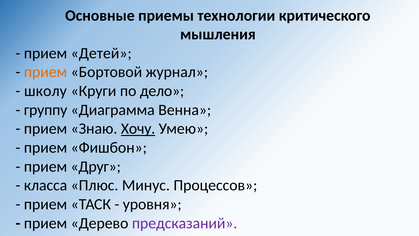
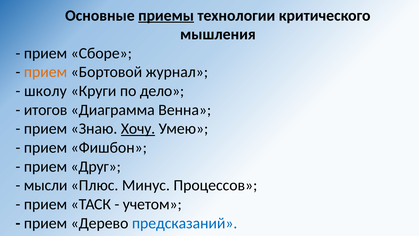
приемы underline: none -> present
Детей: Детей -> Сборе
группу: группу -> итогов
класса: класса -> мысли
уровня: уровня -> учетом
предсказаний colour: purple -> blue
